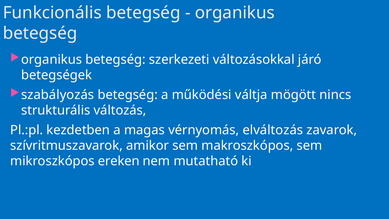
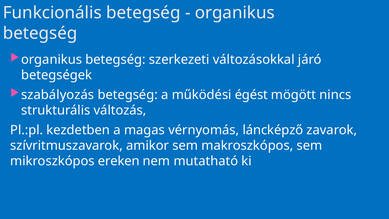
váltja: váltja -> égést
elváltozás: elváltozás -> láncképző
